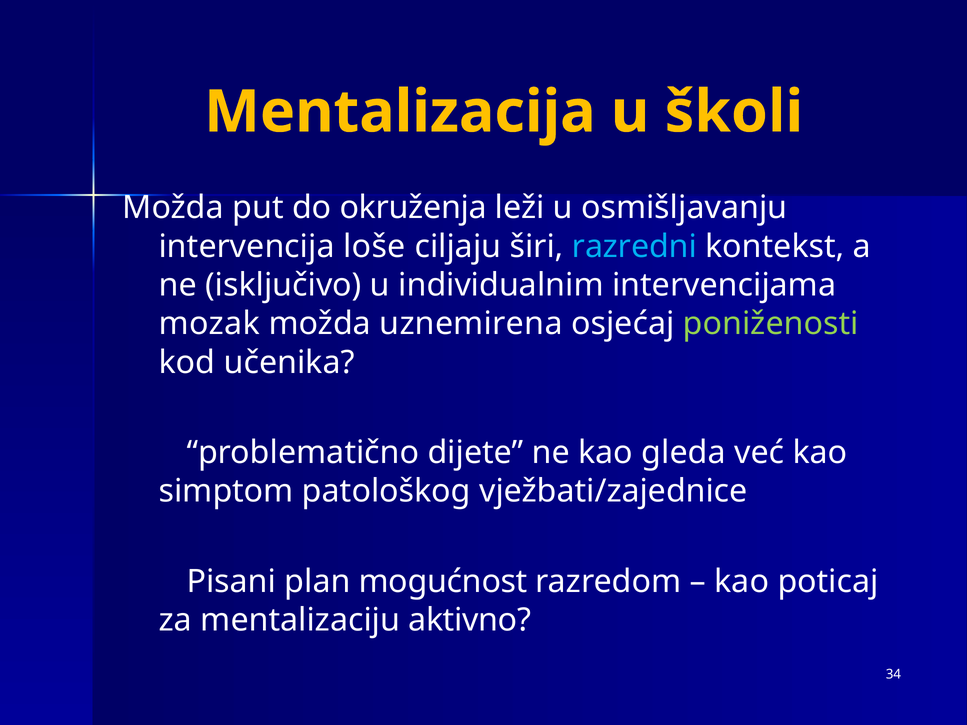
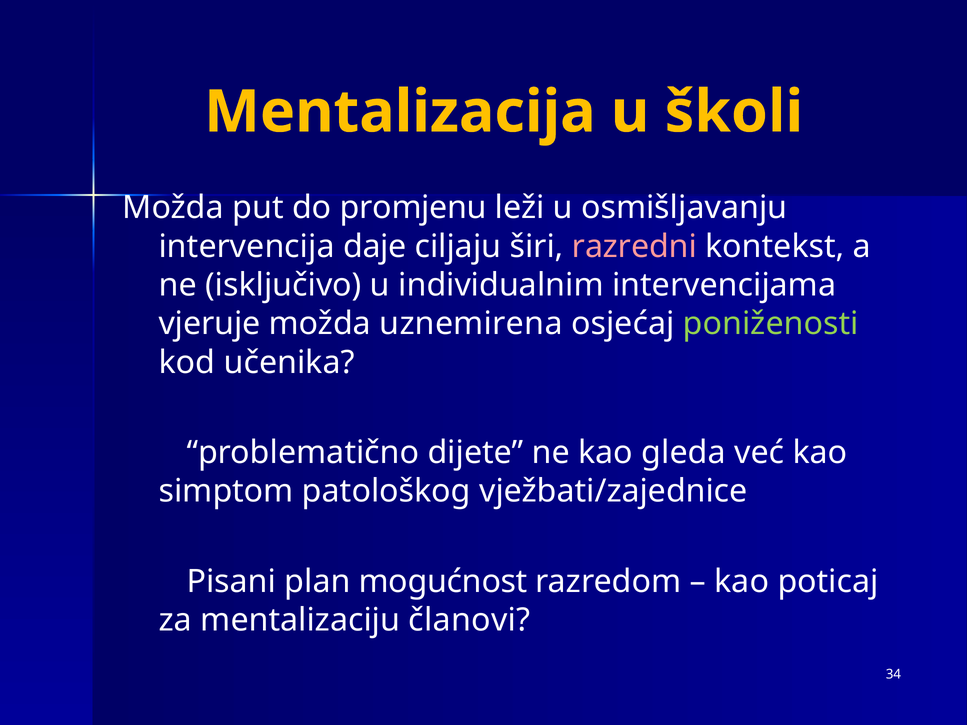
okruženja: okruženja -> promjenu
loše: loše -> daje
razredni colour: light blue -> pink
mozak: mozak -> vjeruje
aktivno: aktivno -> članovi
